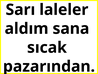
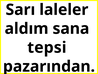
sıcak: sıcak -> tepsi
